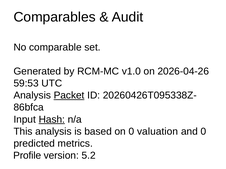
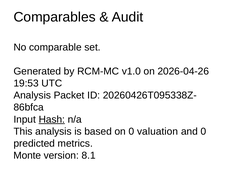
59:53: 59:53 -> 19:53
Packet underline: present -> none
Profile: Profile -> Monte
5.2: 5.2 -> 8.1
